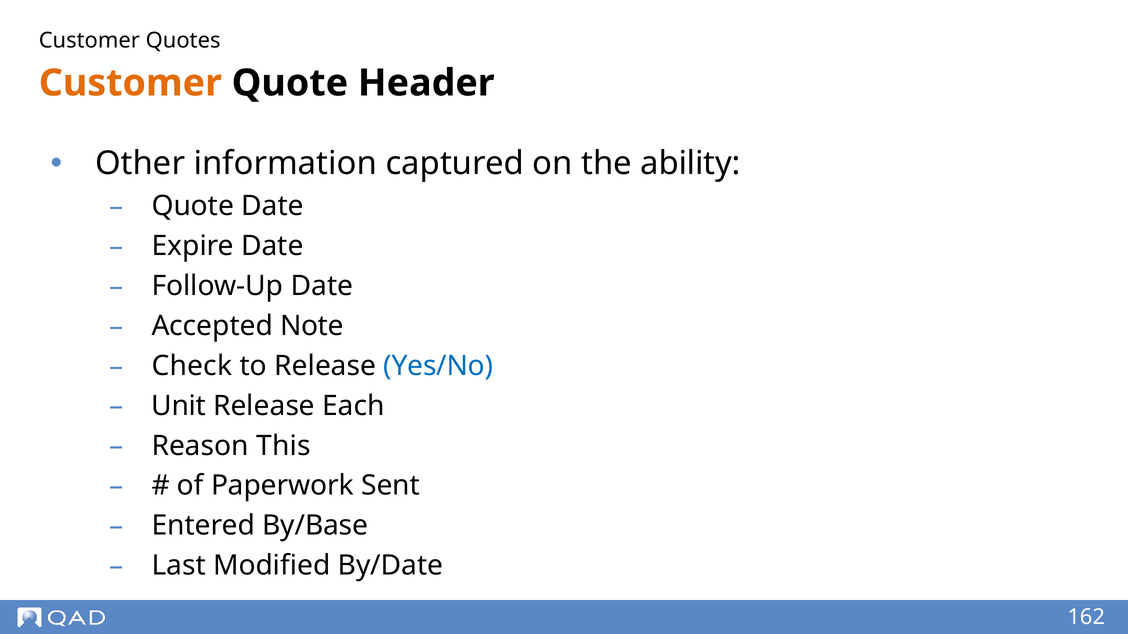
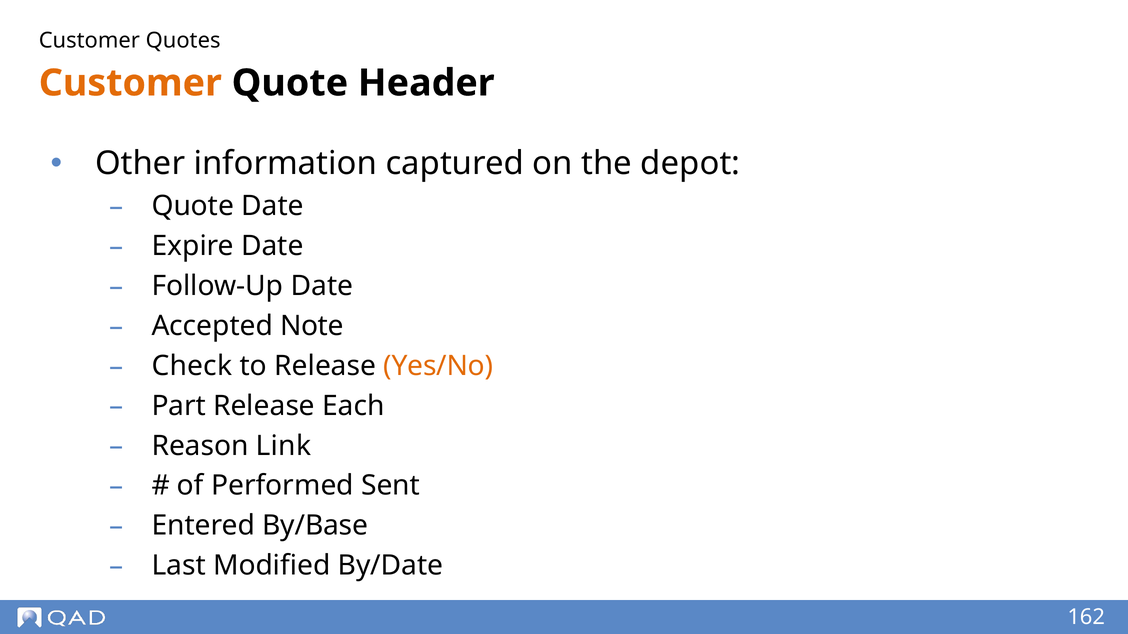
ability: ability -> depot
Yes/No colour: blue -> orange
Unit: Unit -> Part
This: This -> Link
Paperwork: Paperwork -> Performed
